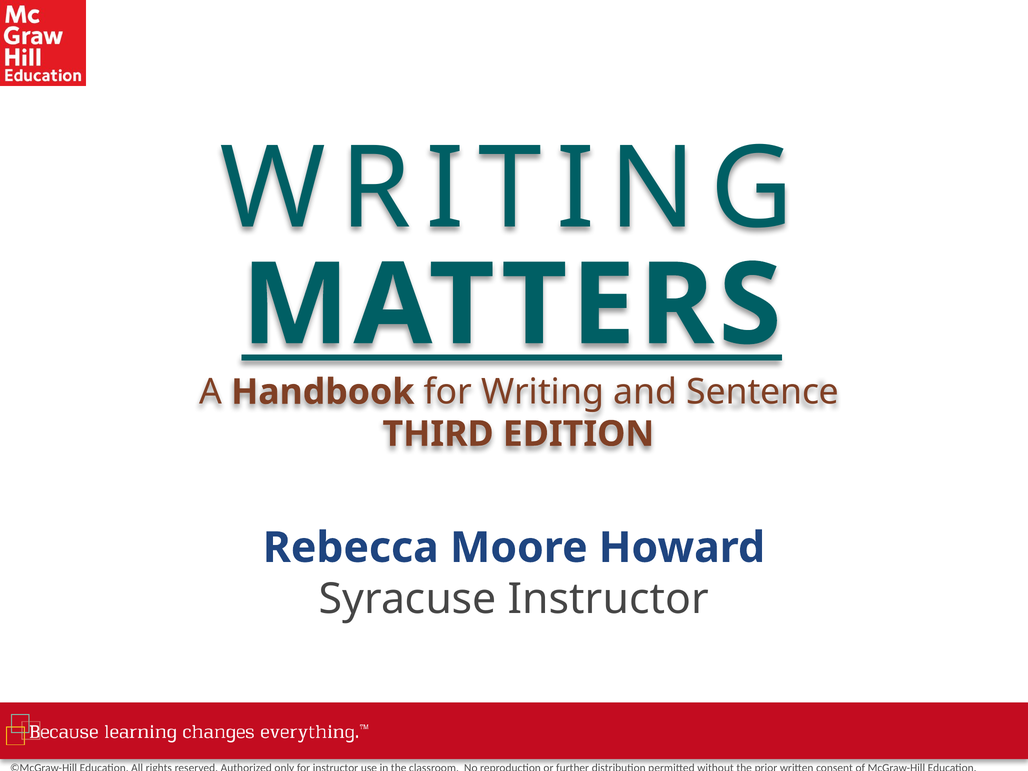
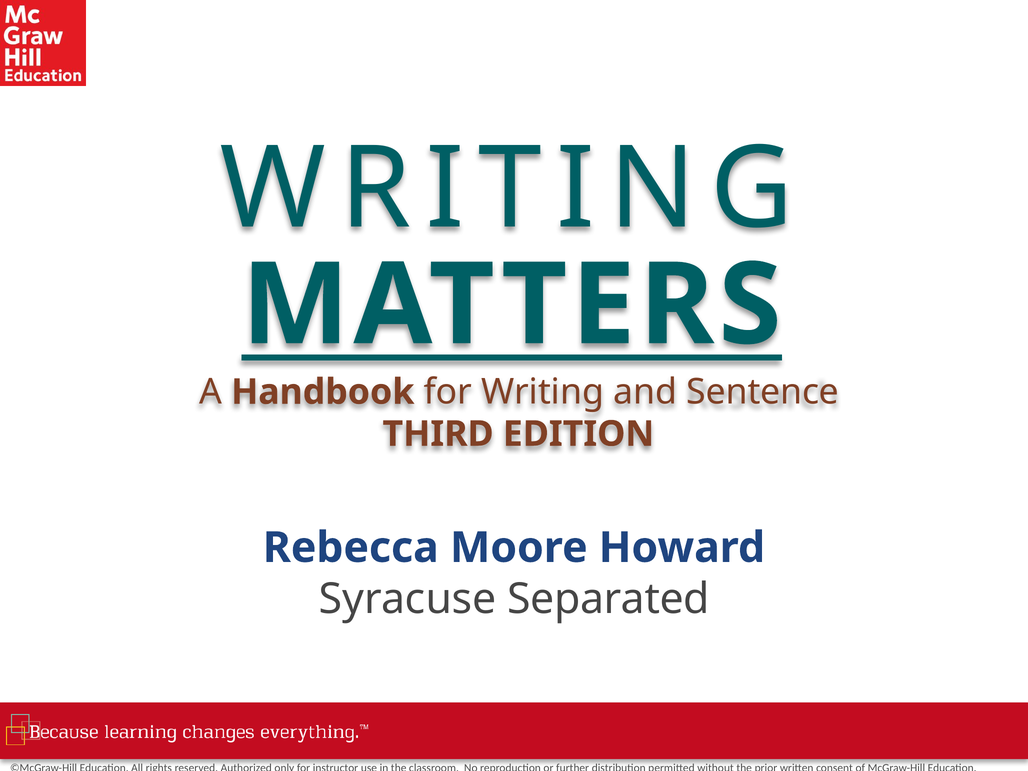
Syracuse Instructor: Instructor -> Separated
